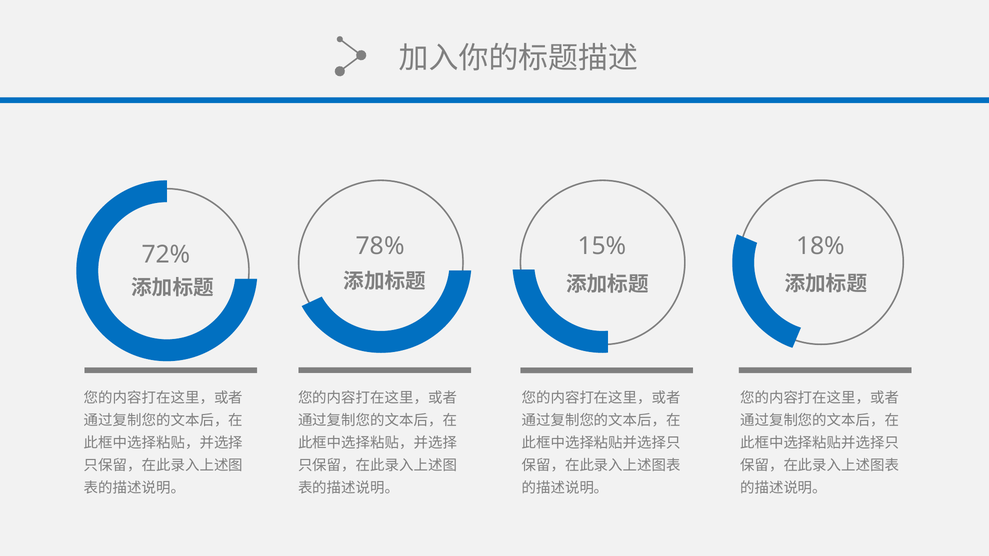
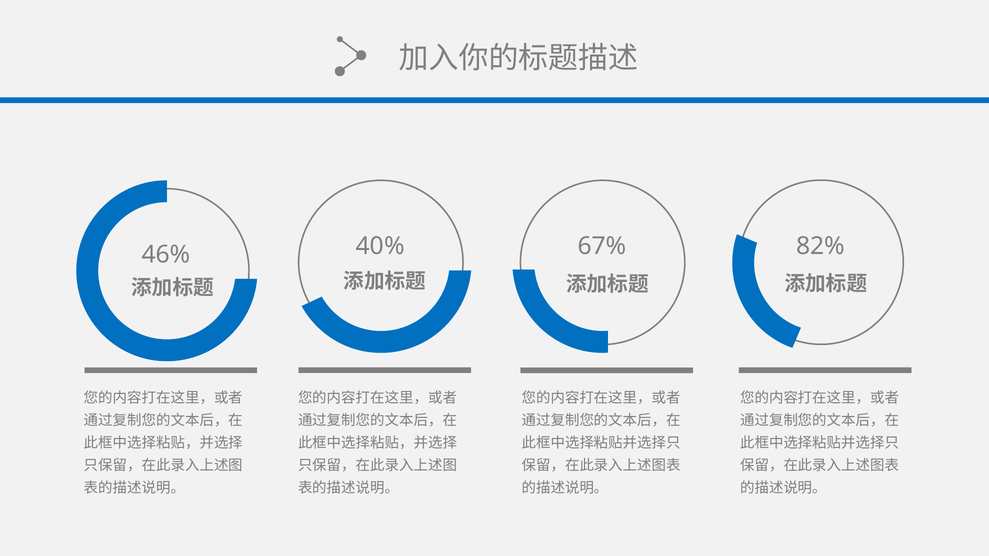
18%: 18% -> 82%
78%: 78% -> 40%
15%: 15% -> 67%
72%: 72% -> 46%
